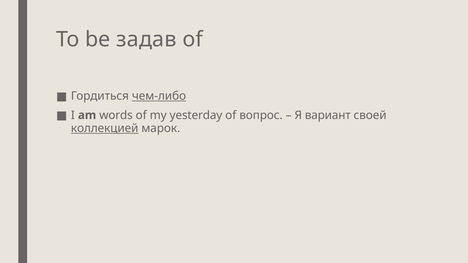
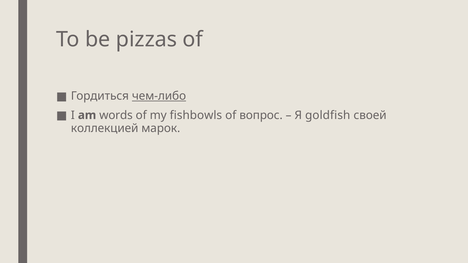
задав: задав -> pizzas
yesterday: yesterday -> fishbowls
вариант: вариант -> goldfish
коллекцией underline: present -> none
